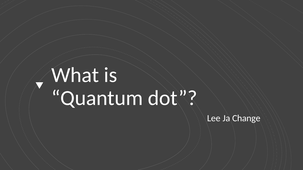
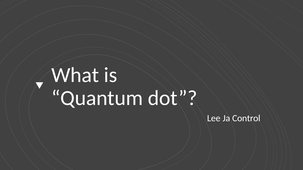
Change: Change -> Control
